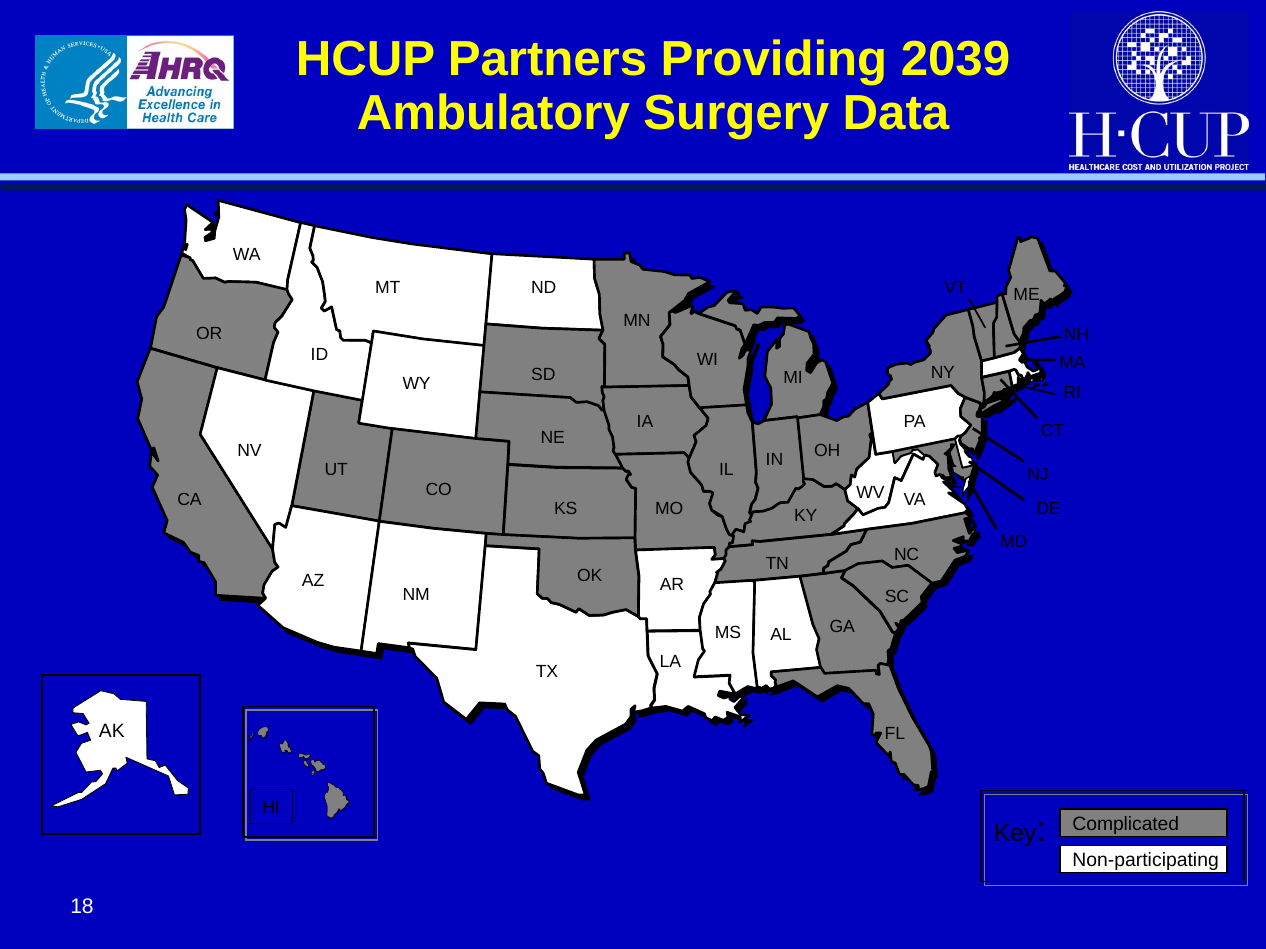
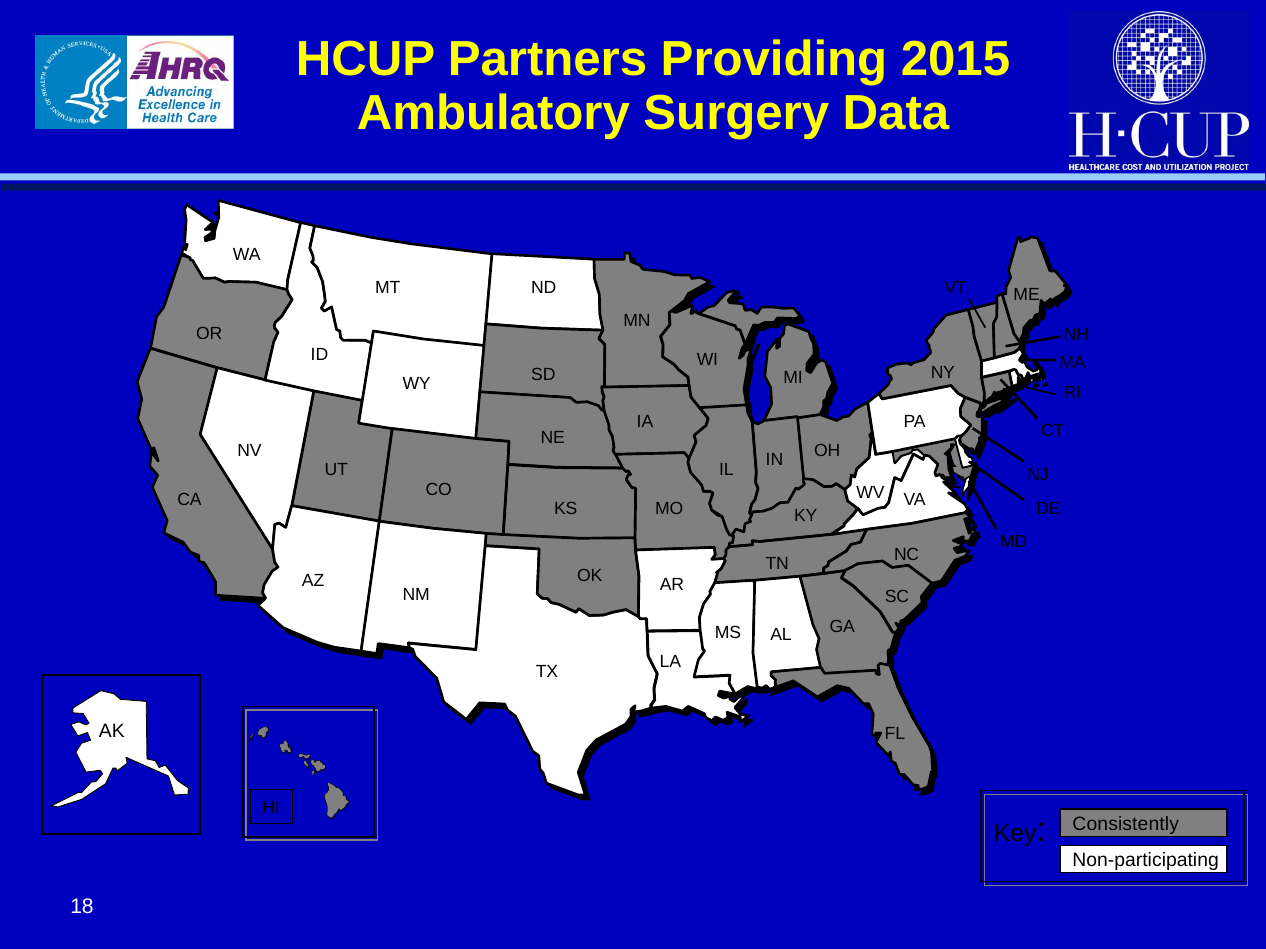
2039: 2039 -> 2015
Complicated: Complicated -> Consistently
